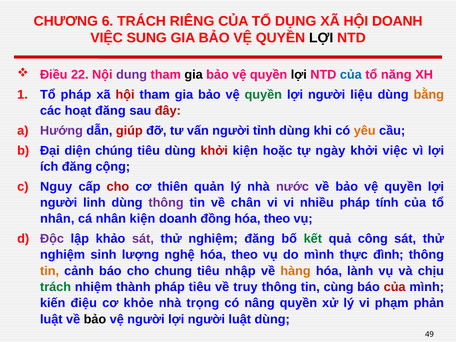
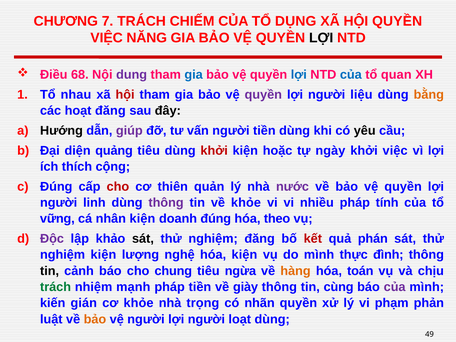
6: 6 -> 7
RIÊNG: RIÊNG -> CHIẾM
HỘI DOANH: DOANH -> QUYỀN
SUNG: SUNG -> NĂNG
22: 22 -> 68
gia at (194, 75) colour: black -> blue
lợi at (299, 75) colour: black -> blue
năng: năng -> quan
Tổ pháp: pháp -> nhau
quyền at (263, 95) colour: green -> purple
đây colour: red -> black
Hướng colour: purple -> black
giúp colour: red -> purple
người tỉnh: tỉnh -> tiền
yêu colour: orange -> black
chúng: chúng -> quảng
ích đăng: đăng -> thích
Nguy at (56, 187): Nguy -> Đúng
về chân: chân -> khỏe
nhân at (57, 219): nhân -> vững
doanh đồng: đồng -> đúng
sát at (143, 239) colour: purple -> black
kết colour: green -> red
công: công -> phán
nghiệm sinh: sinh -> kiện
theo at (245, 255): theo -> kiện
tin at (50, 271) colour: orange -> black
nhập: nhập -> ngừa
lành: lành -> toán
thành: thành -> mạnh
pháp tiêu: tiêu -> tiền
truy: truy -> giày
của at (395, 287) colour: red -> purple
điệu: điệu -> gián
nâng: nâng -> nhãn
bảo at (95, 319) colour: black -> orange
người luật: luật -> loạt
